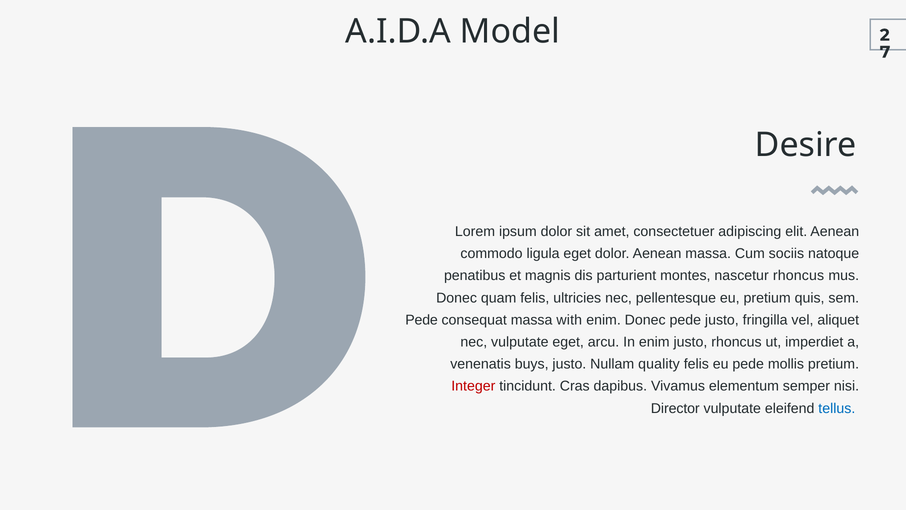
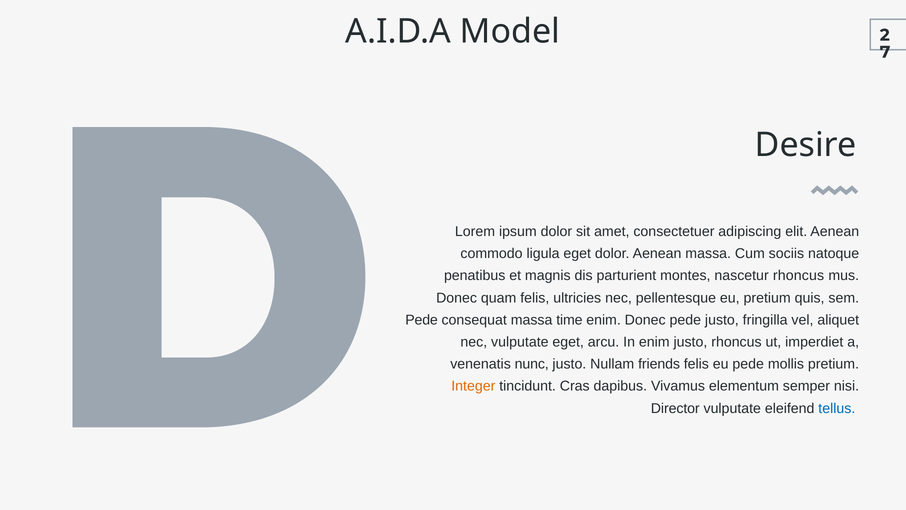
with: with -> time
buys: buys -> nunc
quality: quality -> friends
Integer colour: red -> orange
